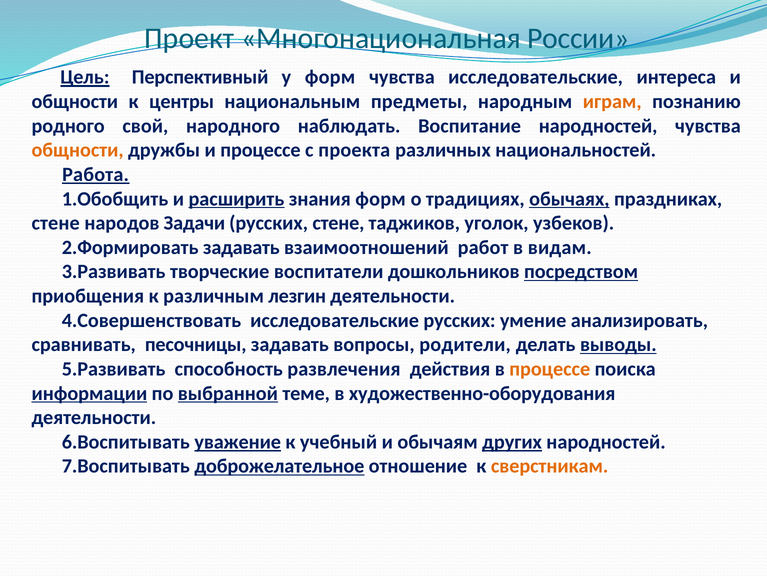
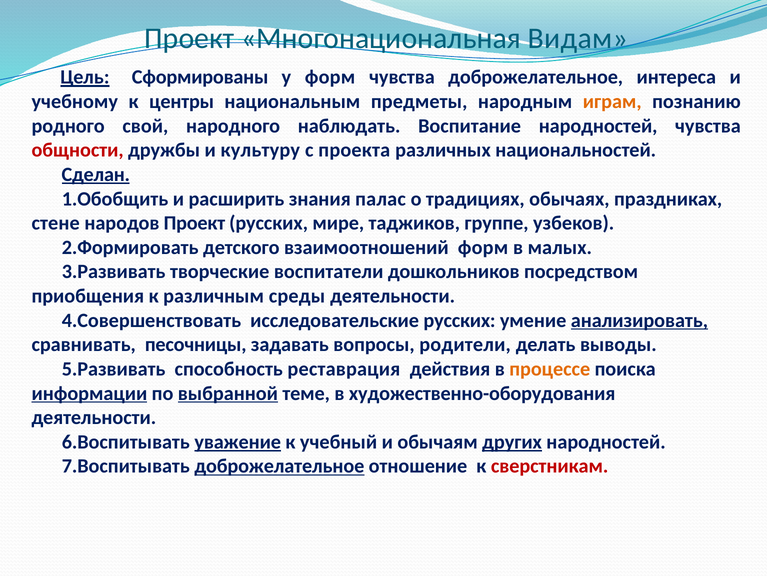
России: России -> Видам
Перспективный: Перспективный -> Сформированы
чувства исследовательские: исследовательские -> доброжелательное
общности at (75, 101): общности -> учебному
общности at (78, 150) colour: orange -> red
и процессе: процессе -> культуру
Работа: Работа -> Сделан
расширить underline: present -> none
знания форм: форм -> палас
обычаях underline: present -> none
народов Задачи: Задачи -> Проект
русских стене: стене -> мире
уголок: уголок -> группе
задавать at (241, 247): задавать -> детского
взаимоотношений работ: работ -> форм
видам: видам -> малых
посредством underline: present -> none
лезгин: лезгин -> среды
анализировать underline: none -> present
выводы underline: present -> none
развлечения: развлечения -> реставрация
сверстникам colour: orange -> red
